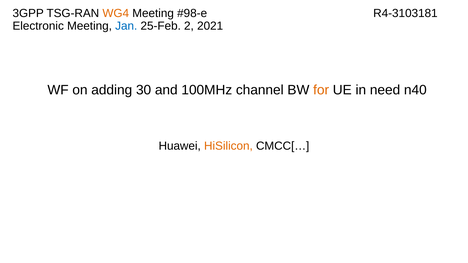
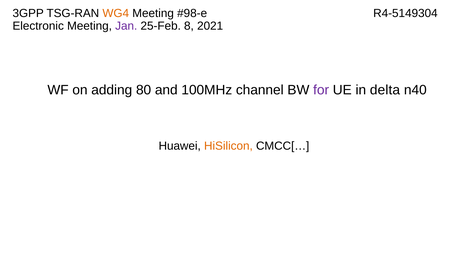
R4-3103181: R4-3103181 -> R4-5149304
Jan colour: blue -> purple
2: 2 -> 8
30: 30 -> 80
for colour: orange -> purple
need: need -> delta
